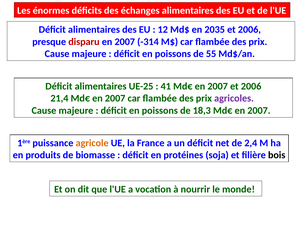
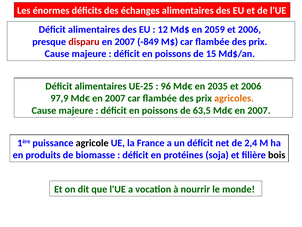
2035: 2035 -> 2059
-314: -314 -> -849
55: 55 -> 15
41: 41 -> 96
2007 at (218, 86): 2007 -> 2035
21,4: 21,4 -> 97,9
agricoles colour: purple -> orange
18,3: 18,3 -> 63,5
agricole colour: orange -> black
